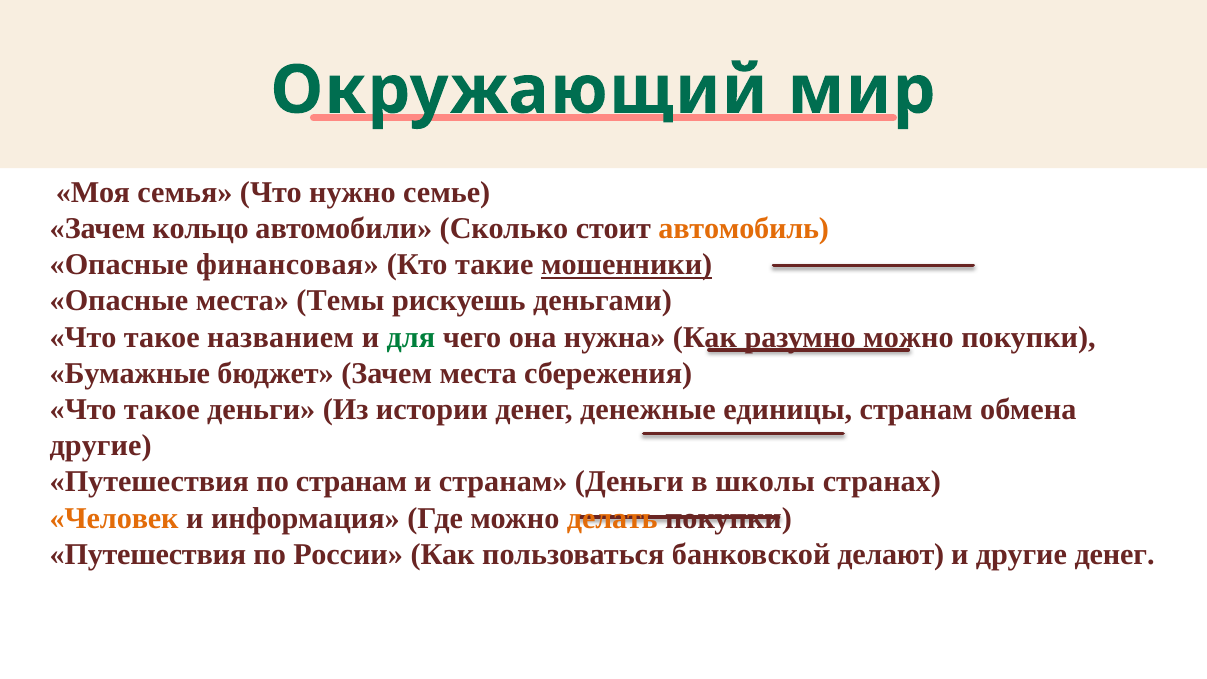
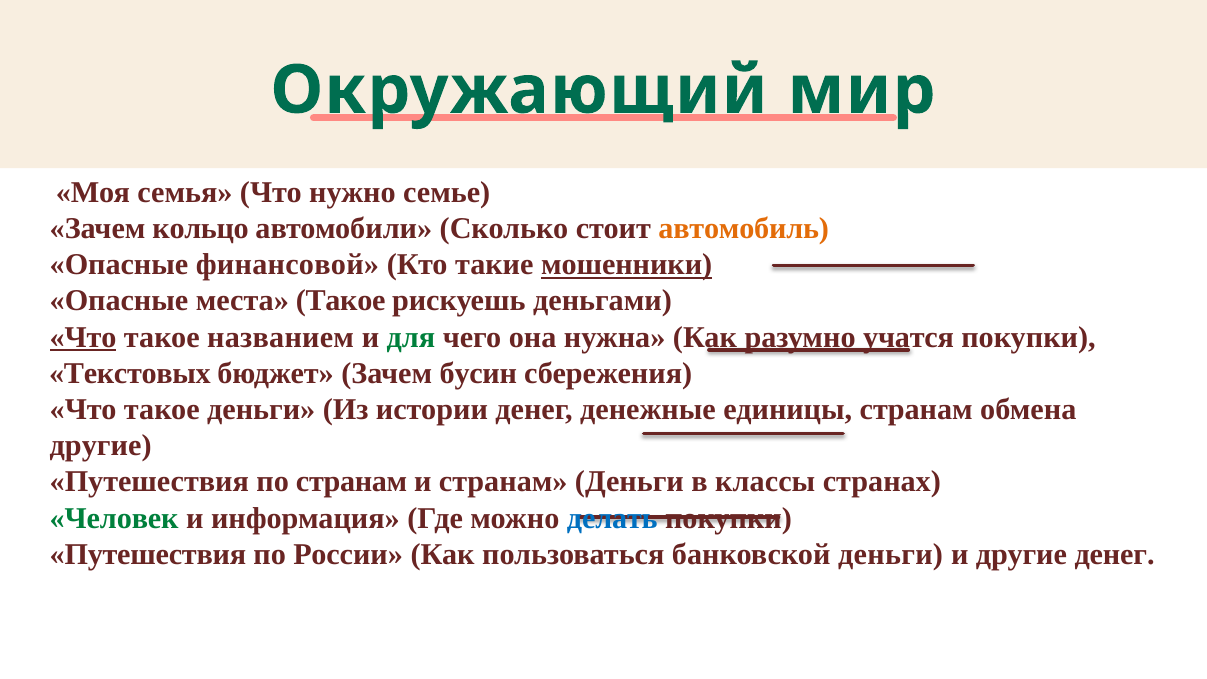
финансовая: финансовая -> финансовой
места Темы: Темы -> Такое
Что at (83, 337) underline: none -> present
разумно можно: можно -> учатся
Бумажные: Бумажные -> Текстовых
Зачем места: места -> бусин
школы: школы -> классы
Человек colour: orange -> green
делать colour: orange -> blue
банковской делают: делают -> деньги
